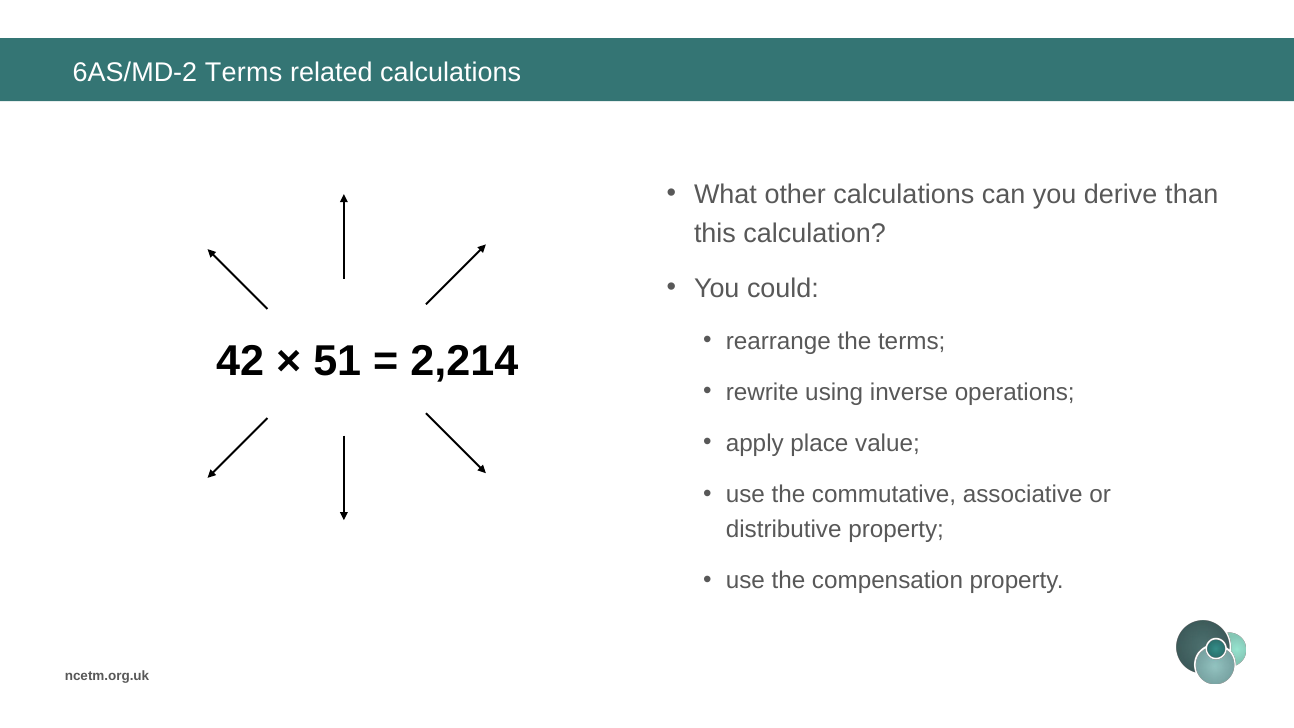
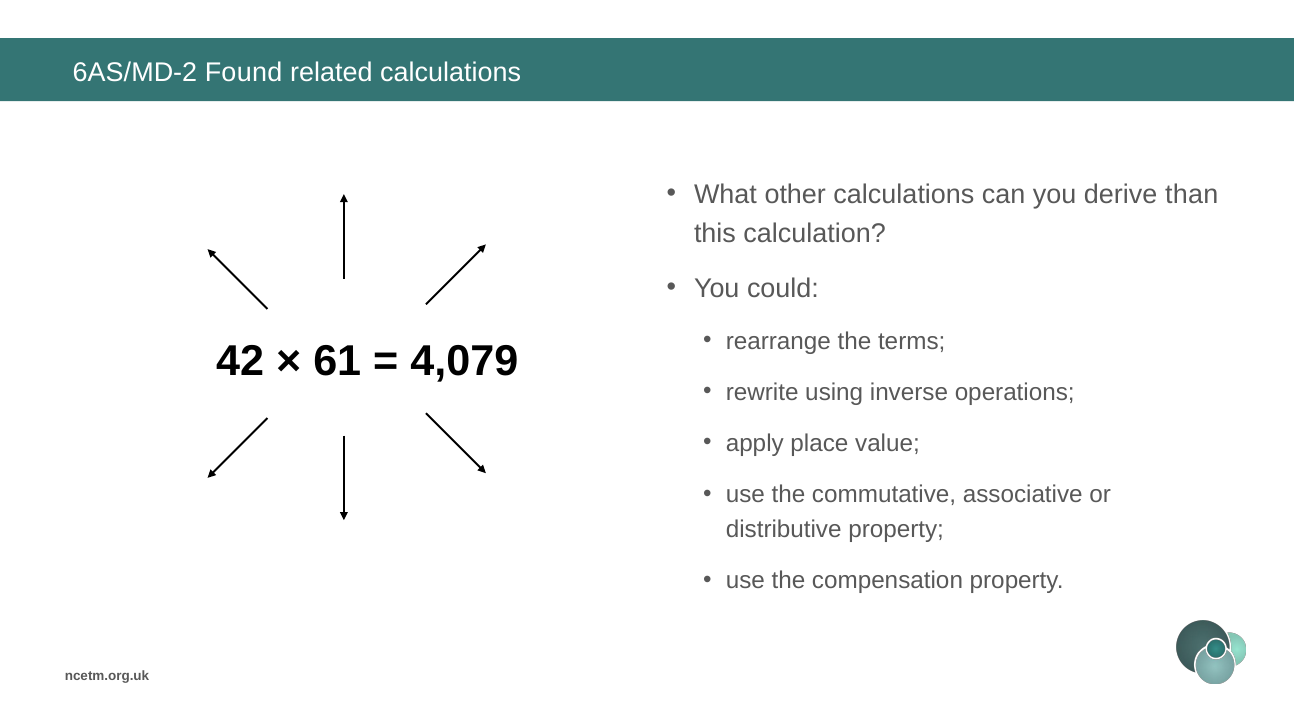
6AS/MD-2 Terms: Terms -> Found
51: 51 -> 61
2,214: 2,214 -> 4,079
